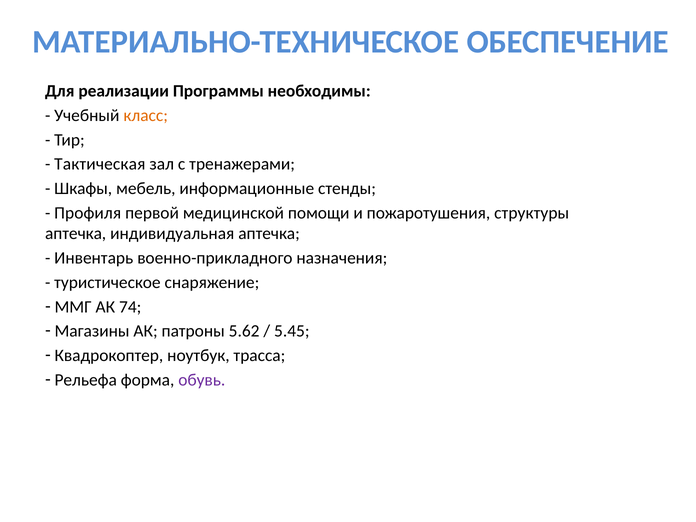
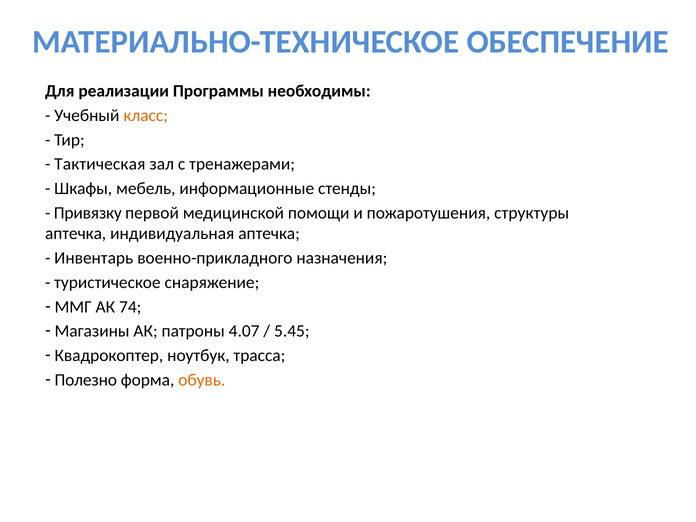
Профиля: Профиля -> Привязку
5.62: 5.62 -> 4.07
Рельефа: Рельефа -> Полезно
обувь colour: purple -> orange
